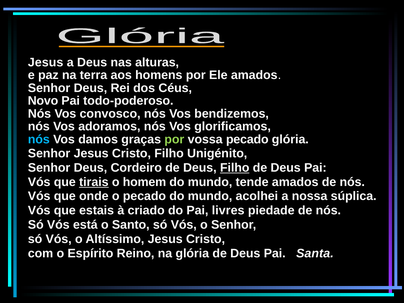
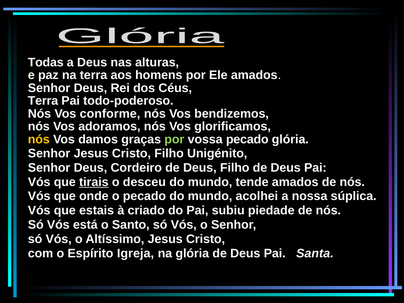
Jesus at (46, 62): Jesus -> Todas
Novo at (43, 101): Novo -> Terra
convosco: convosco -> conforme
nós at (39, 139) colour: light blue -> yellow
Filho at (235, 168) underline: present -> none
homem: homem -> desceu
livres: livres -> subiu
Reino: Reino -> Igreja
